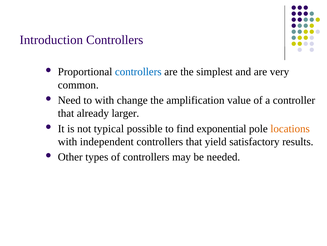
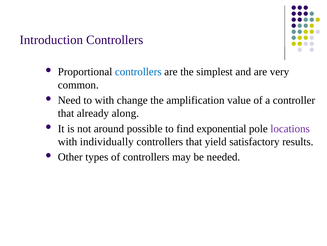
larger: larger -> along
typical: typical -> around
locations colour: orange -> purple
independent: independent -> individually
